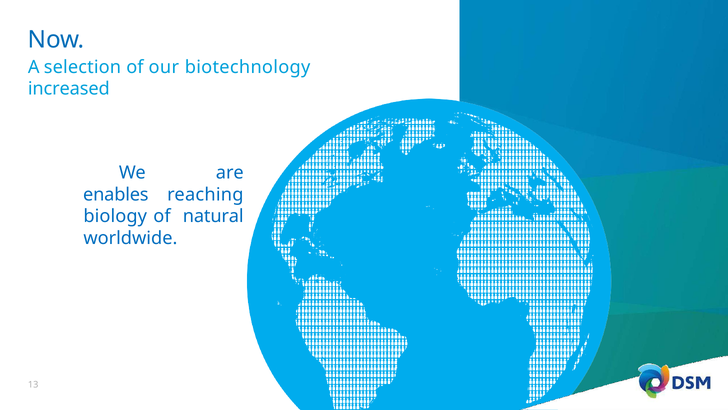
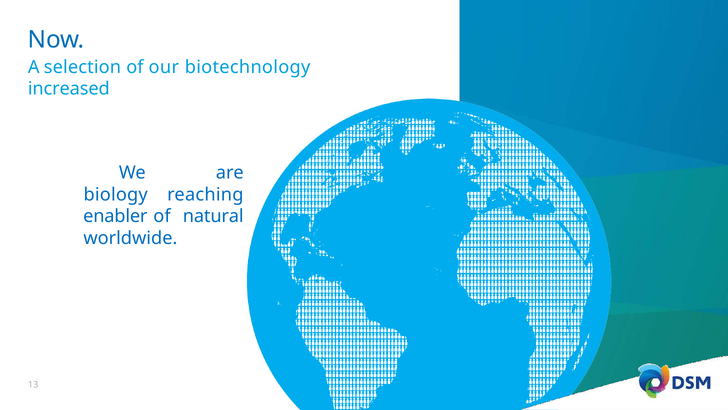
enables: enables -> biology
biology: biology -> enabler
